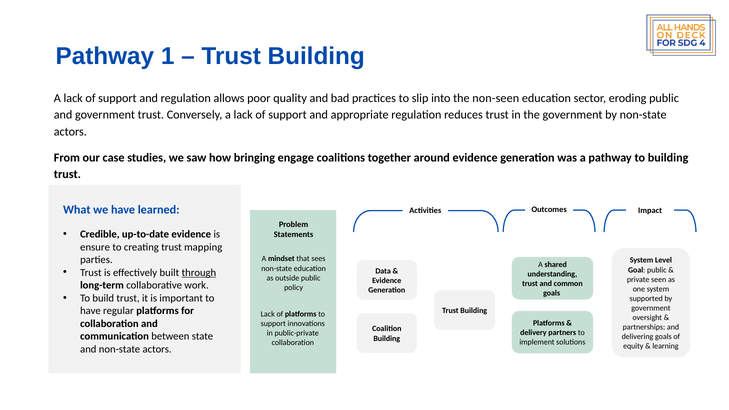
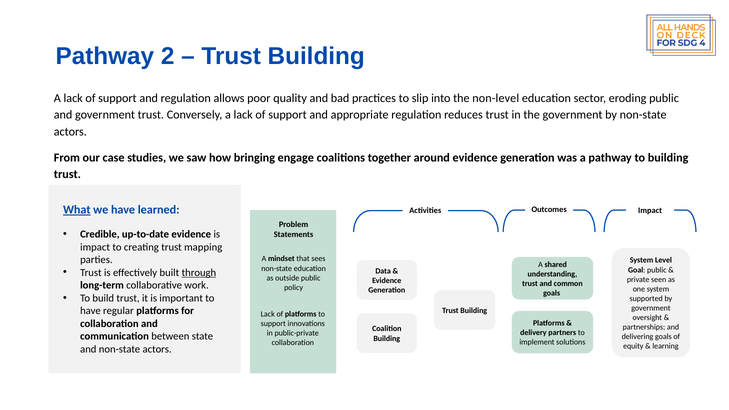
1: 1 -> 2
non-seen: non-seen -> non-level
What underline: none -> present
ensure at (95, 247): ensure -> impact
